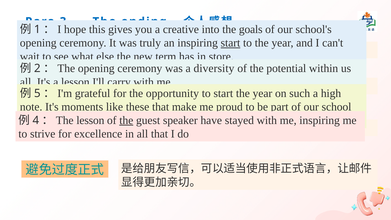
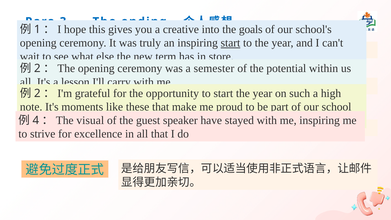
diversity: diversity -> semester
5 at (37, 93): 5 -> 2
lesson at (90, 120): lesson -> visual
the at (126, 120) underline: present -> none
